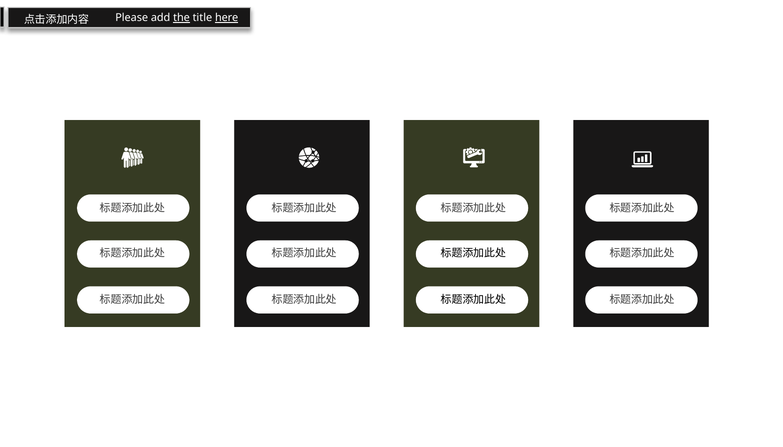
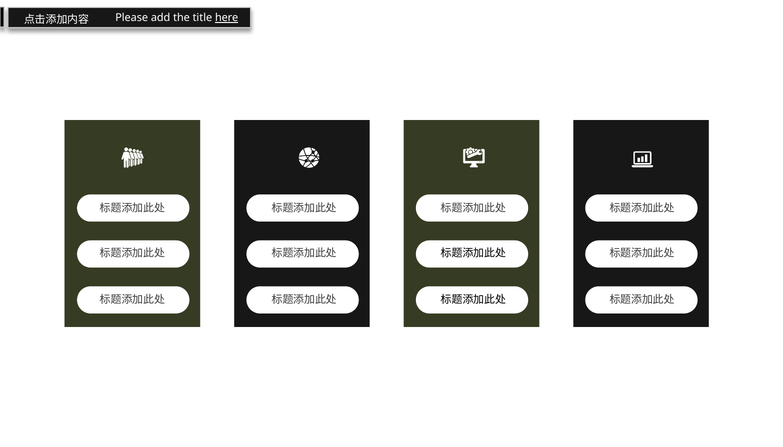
the underline: present -> none
